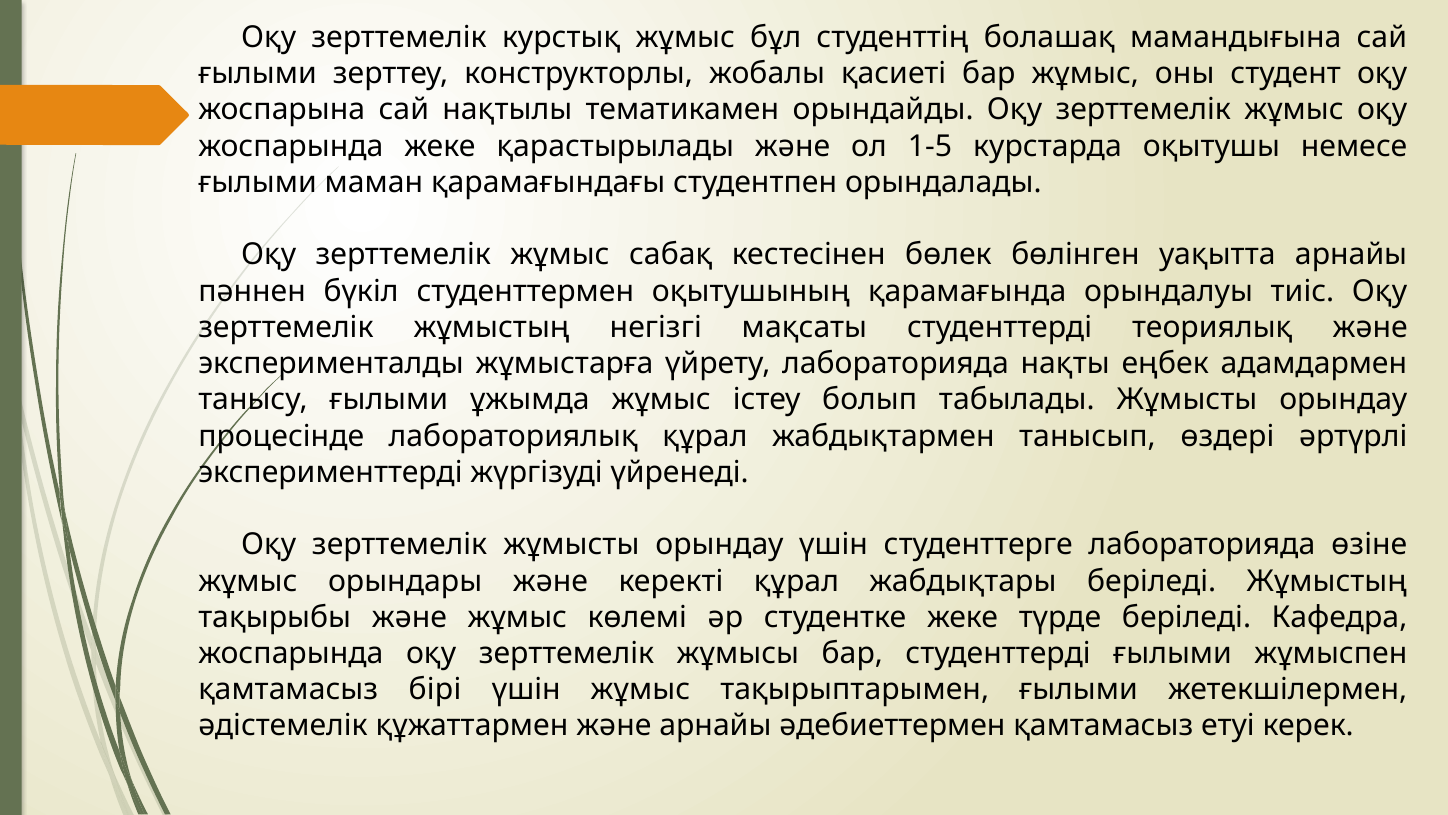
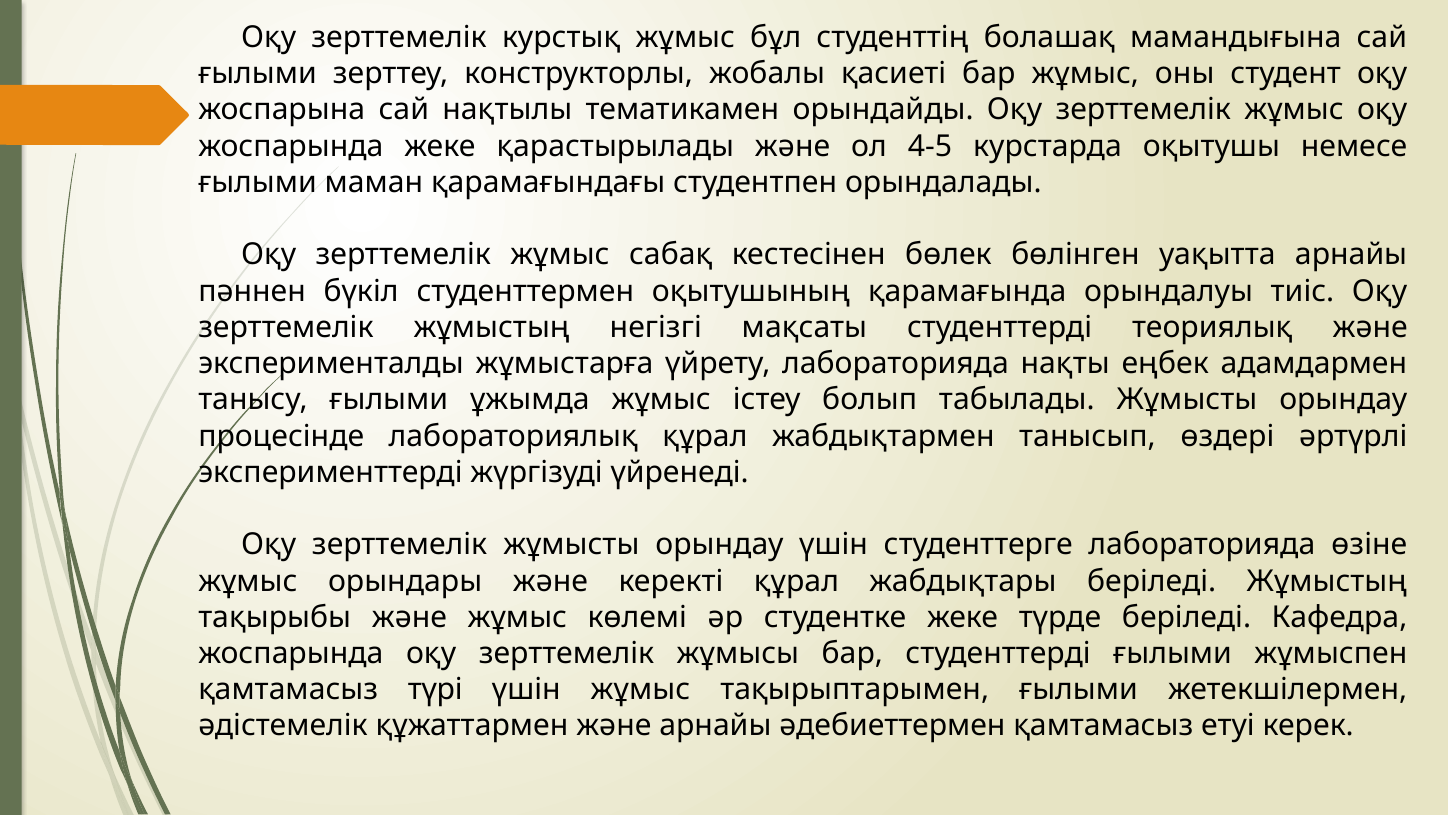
1-5: 1-5 -> 4-5
бірі: бірі -> түрі
